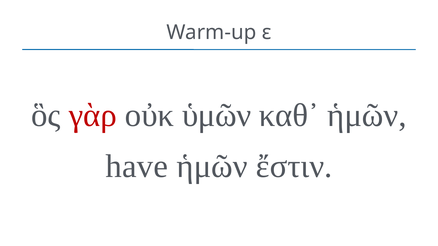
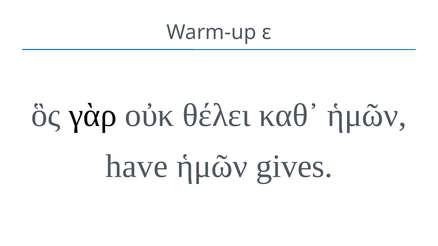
γὰρ colour: red -> black
ὑμῶν: ὑμῶν -> θέλει
ἔστιν: ἔστιν -> gives
